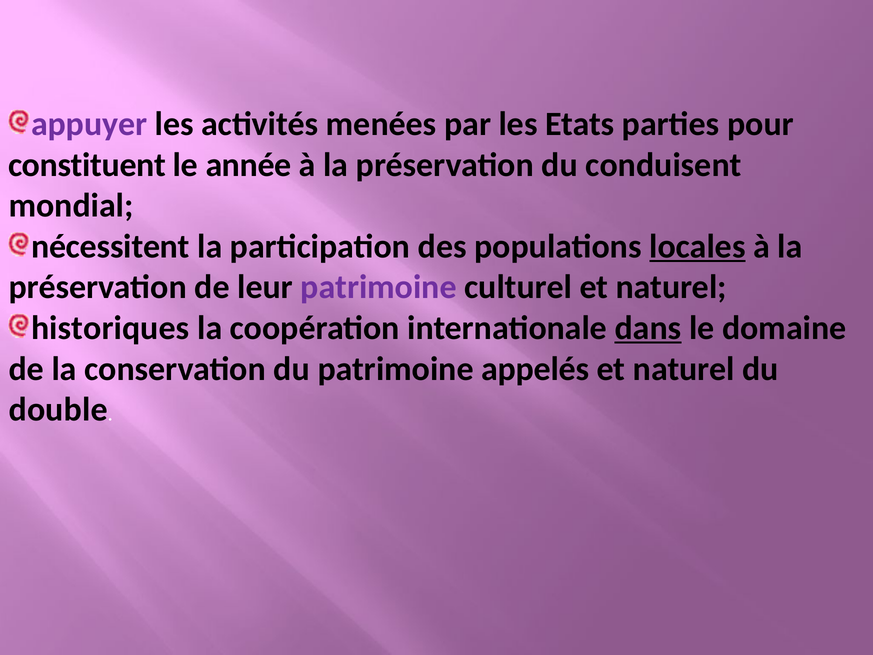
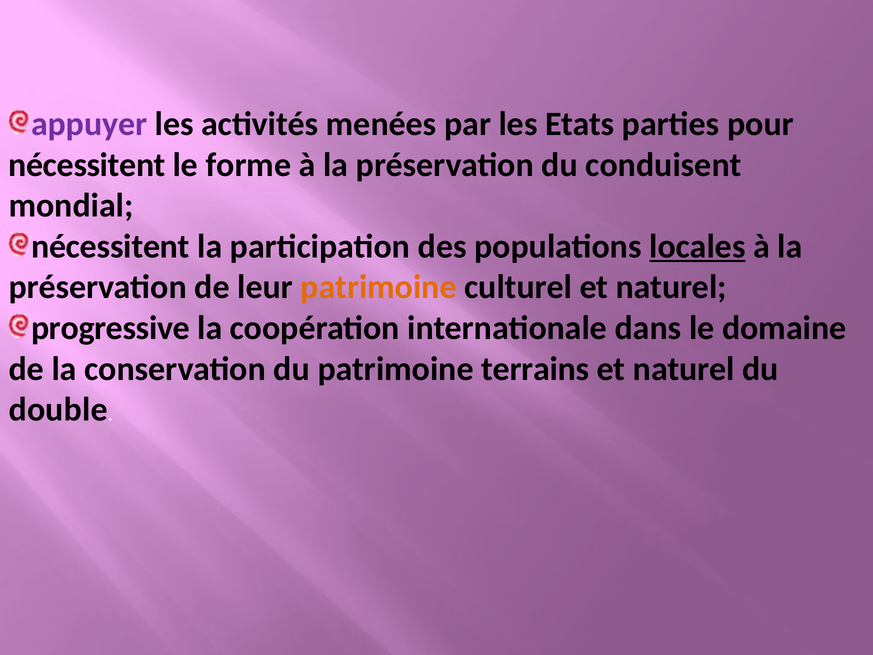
constituent at (87, 165): constituent -> nécessitent
année: année -> forme
patrimoine at (379, 287) colour: purple -> orange
historiques: historiques -> progressive
dans underline: present -> none
appelés: appelés -> terrains
